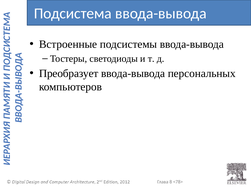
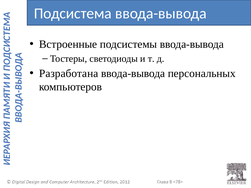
Преобразует: Преобразует -> Разработана
